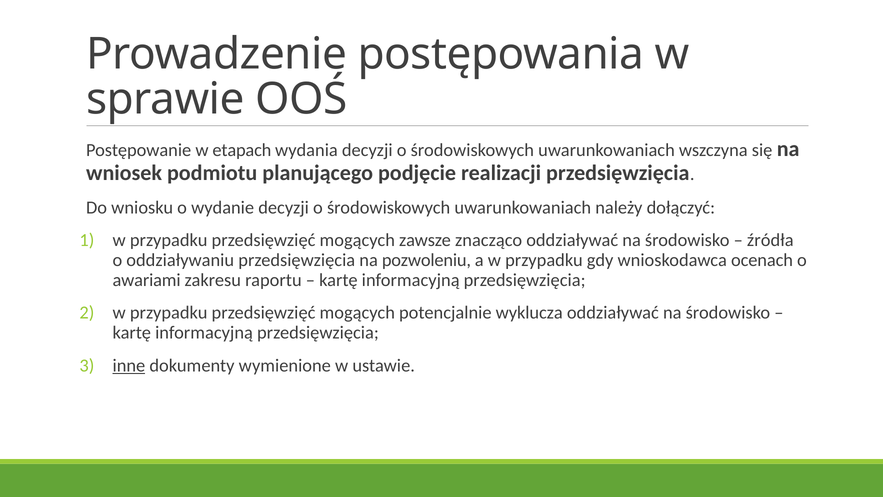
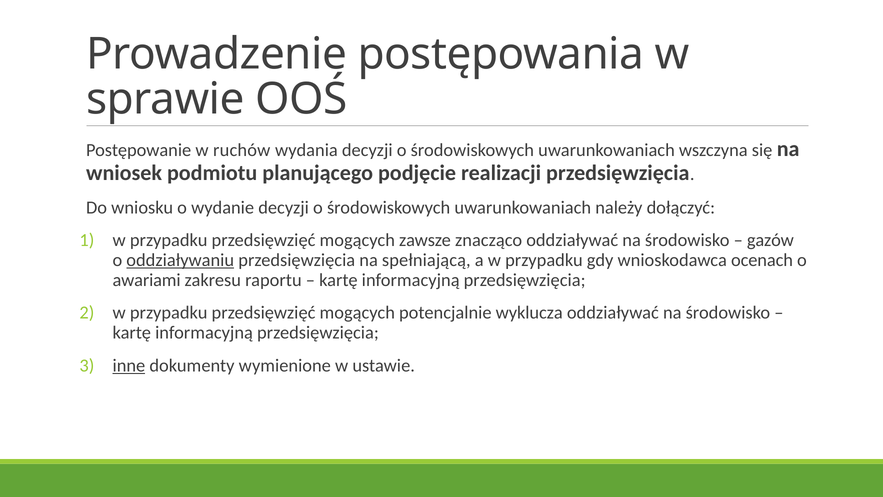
etapach: etapach -> ruchów
źródła: źródła -> gazów
oddziaływaniu underline: none -> present
pozwoleniu: pozwoleniu -> spełniającą
